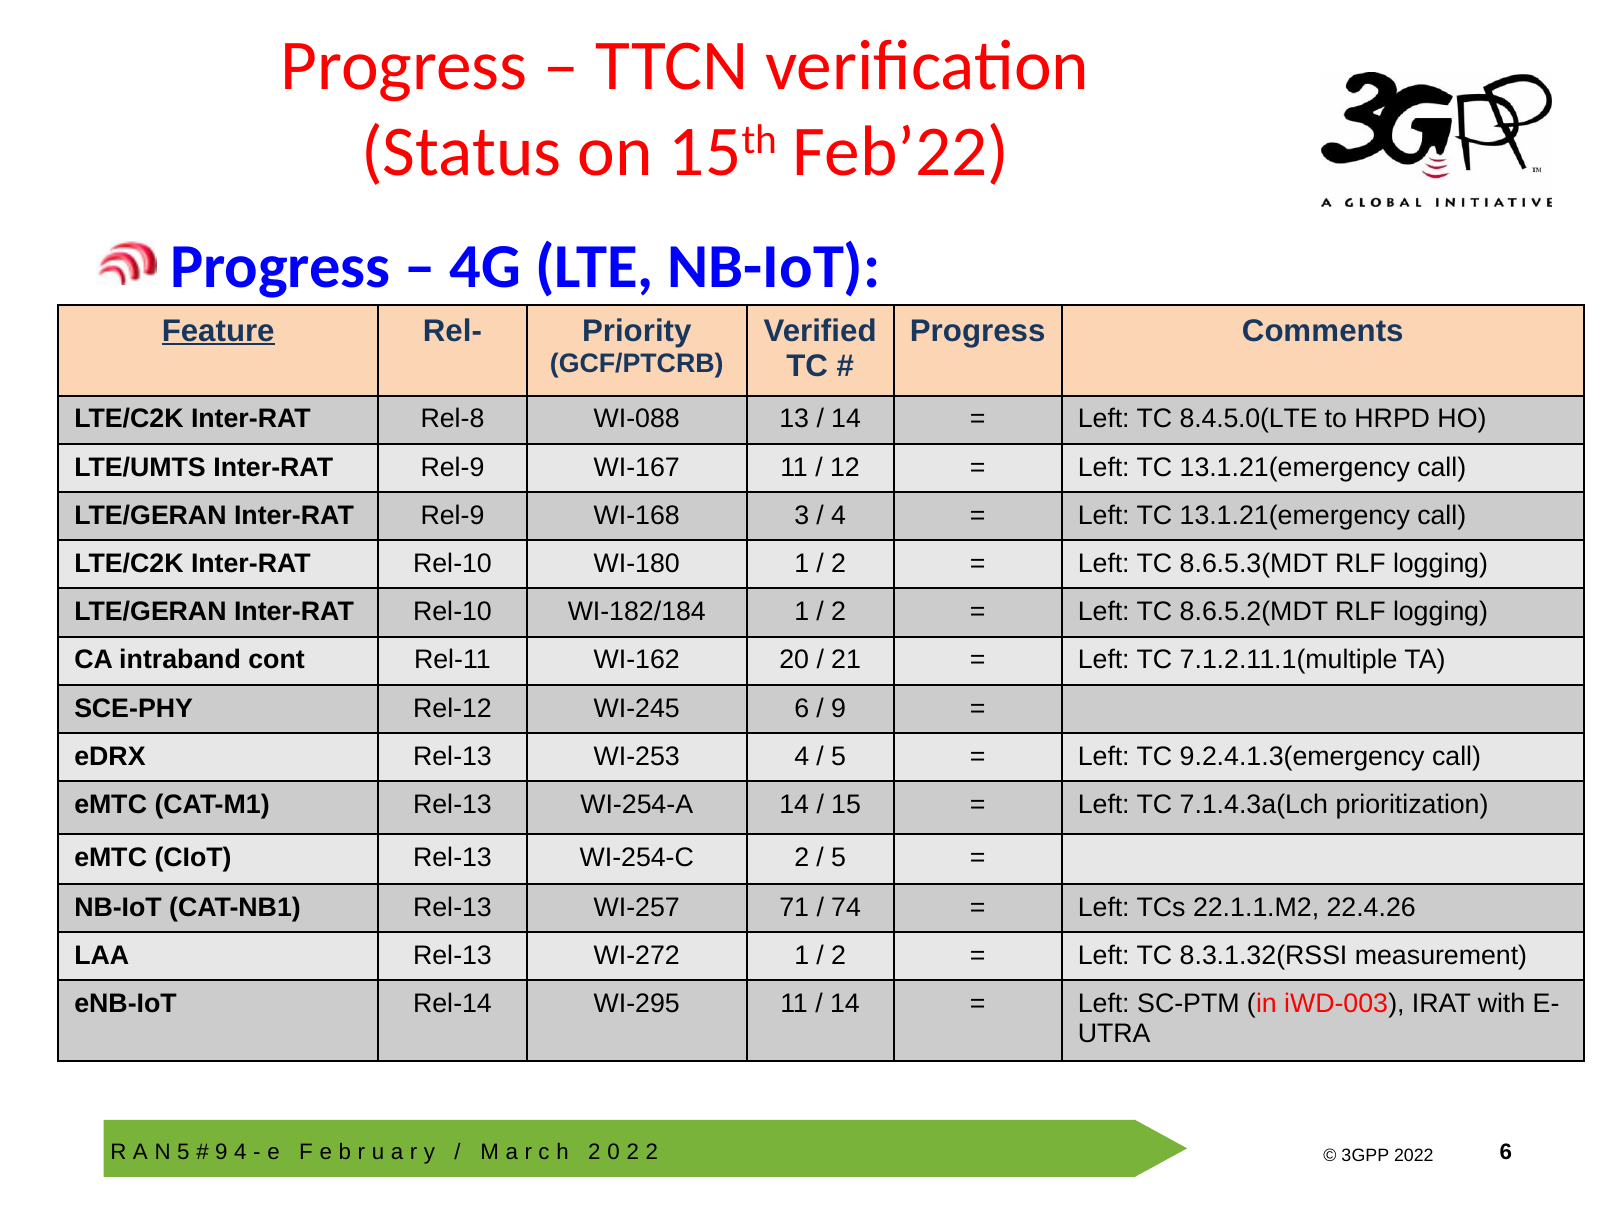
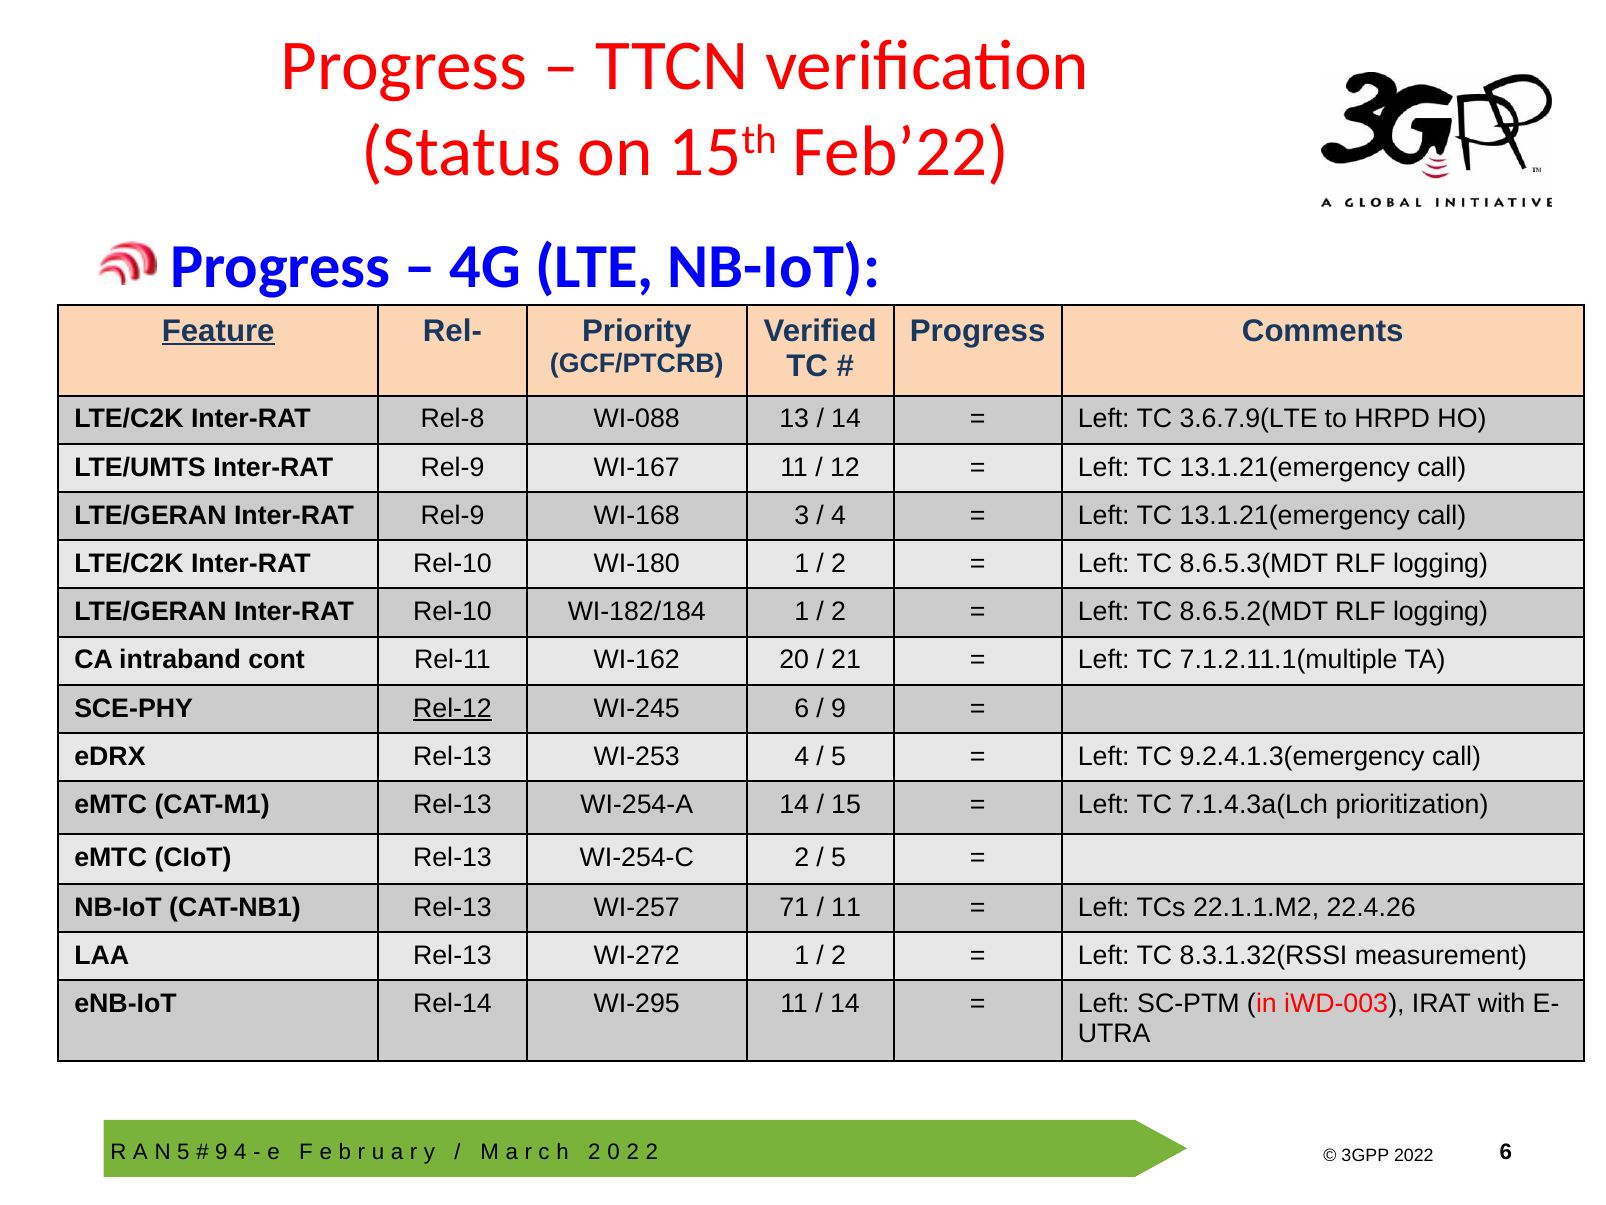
8.4.5.0(LTE: 8.4.5.0(LTE -> 3.6.7.9(LTE
Rel-12 underline: none -> present
74 at (846, 907): 74 -> 11
